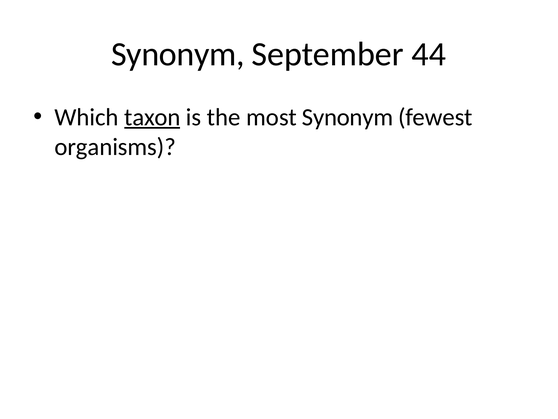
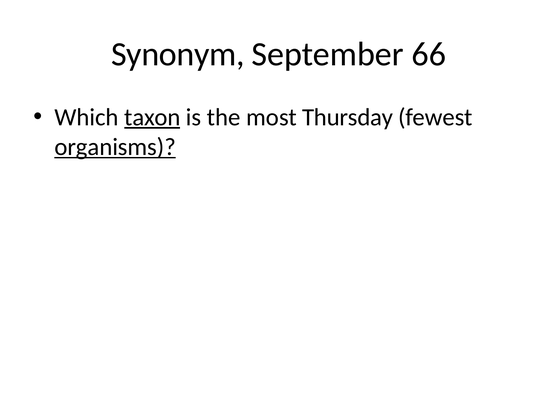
44: 44 -> 66
most Synonym: Synonym -> Thursday
organisms underline: none -> present
